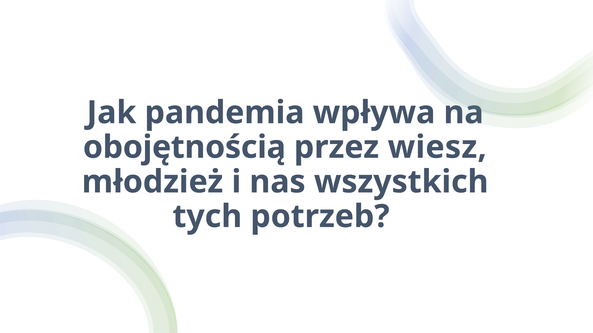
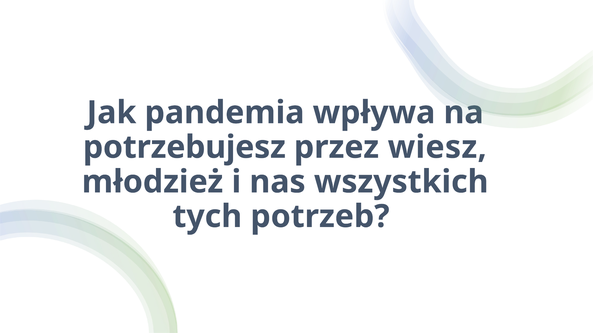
obojętnością: obojętnością -> potrzebujesz
